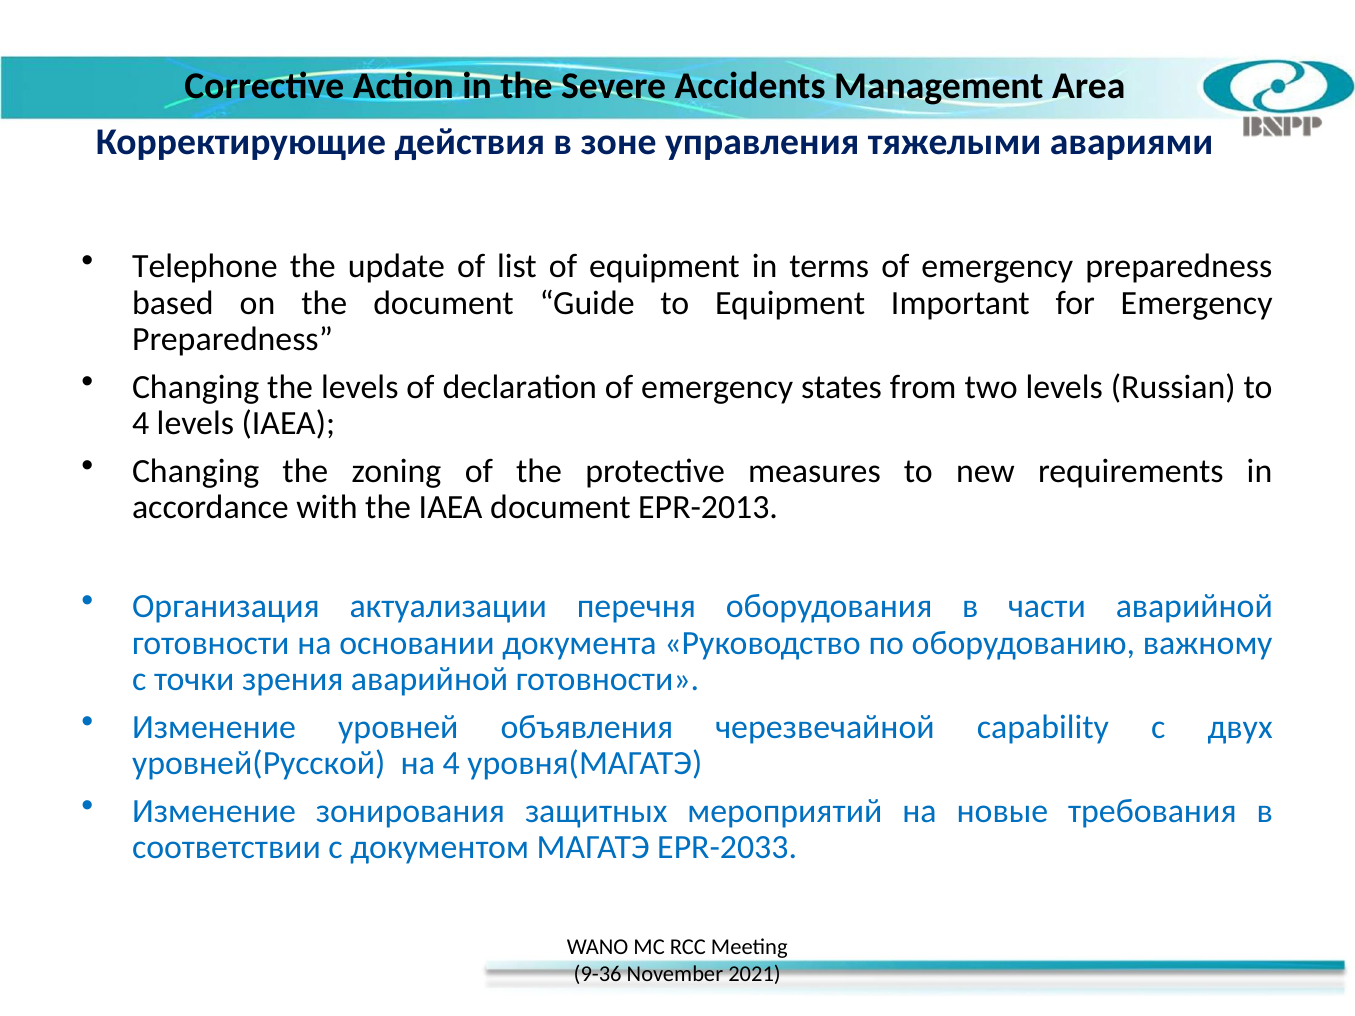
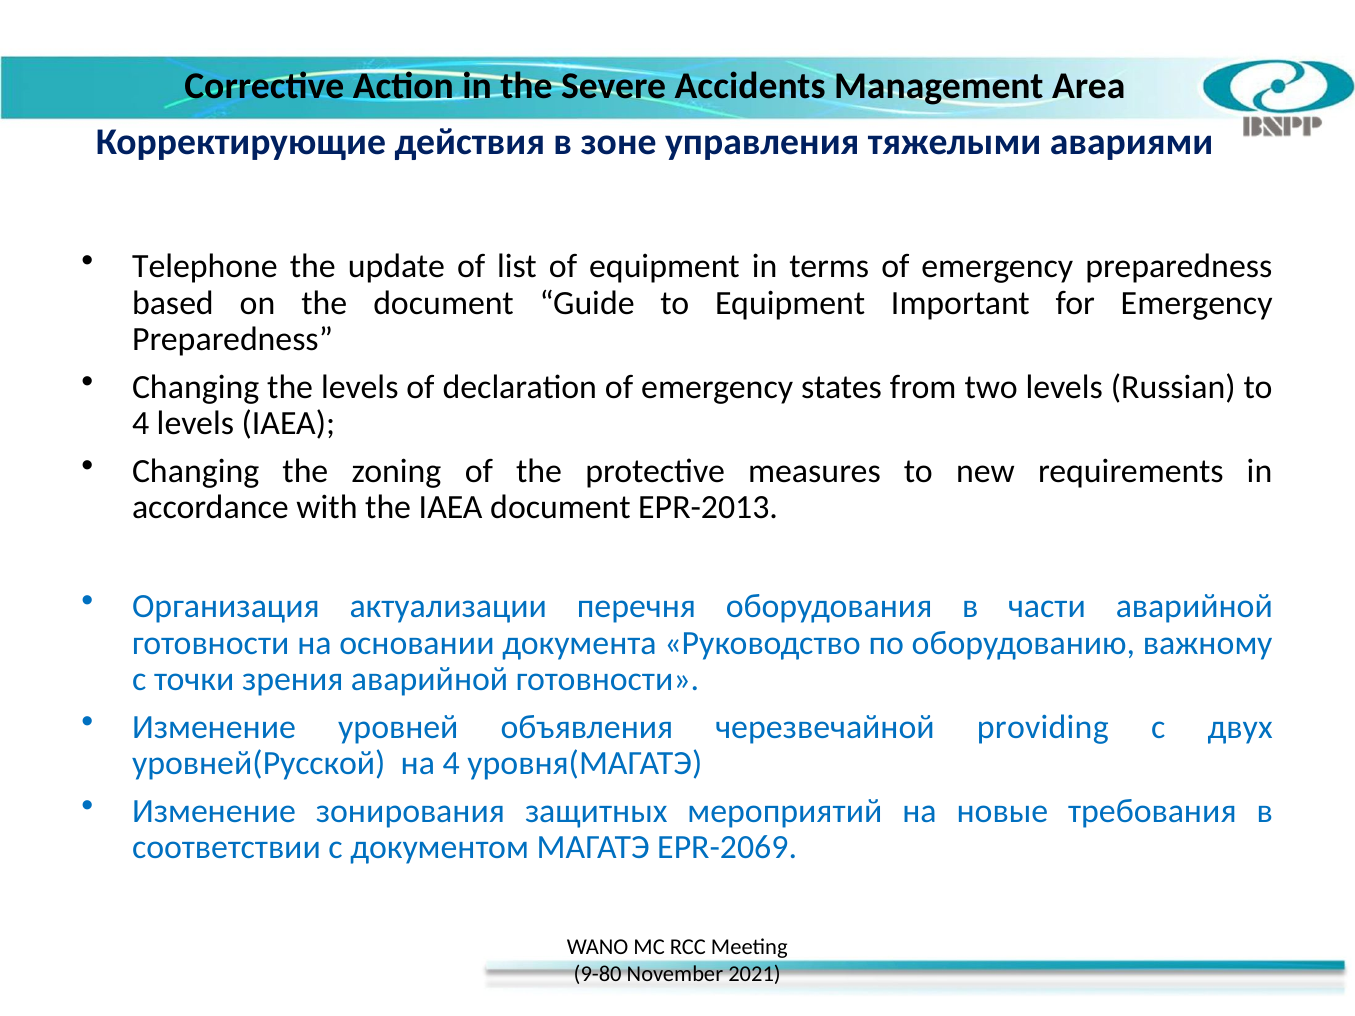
capability: capability -> providing
EPR-2033: EPR-2033 -> EPR-2069
9-36: 9-36 -> 9-80
